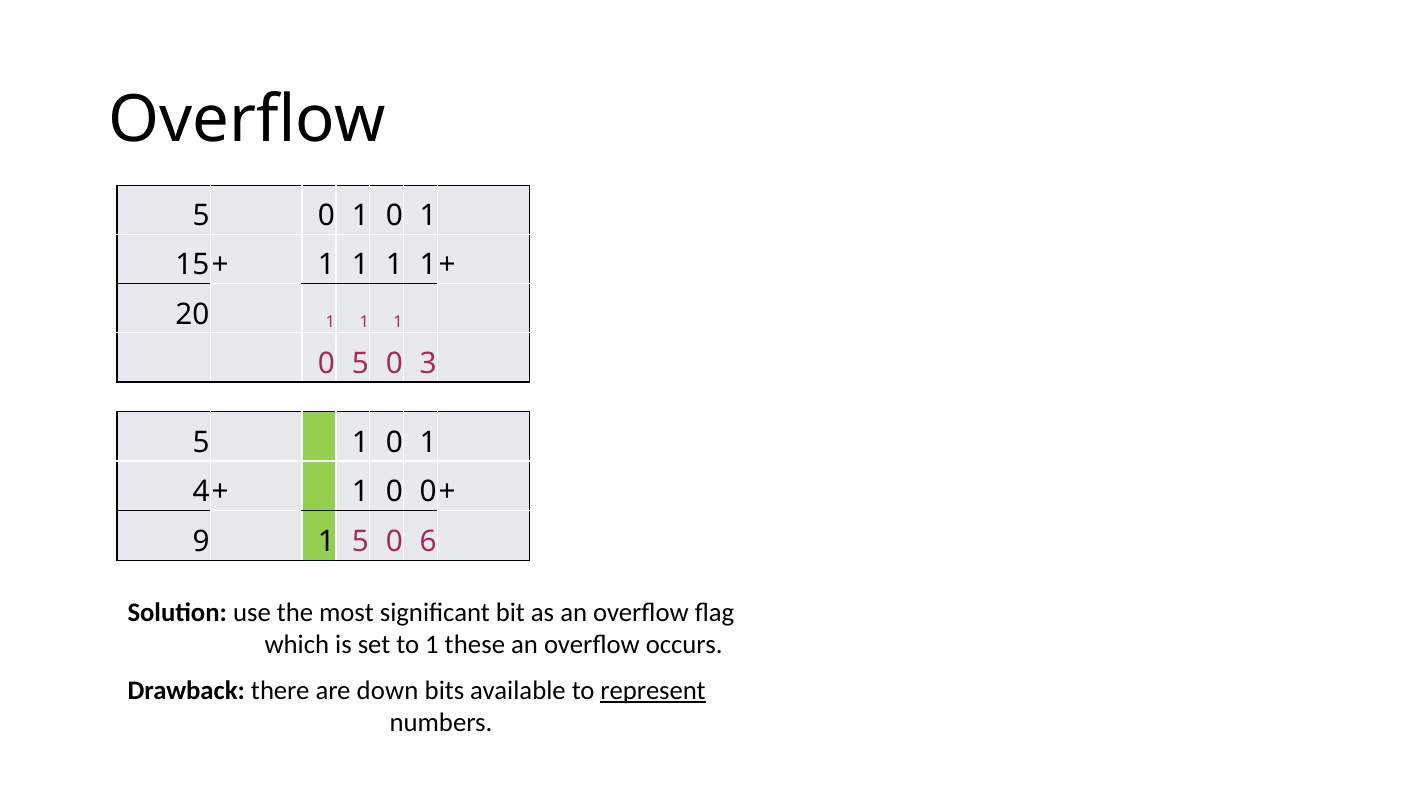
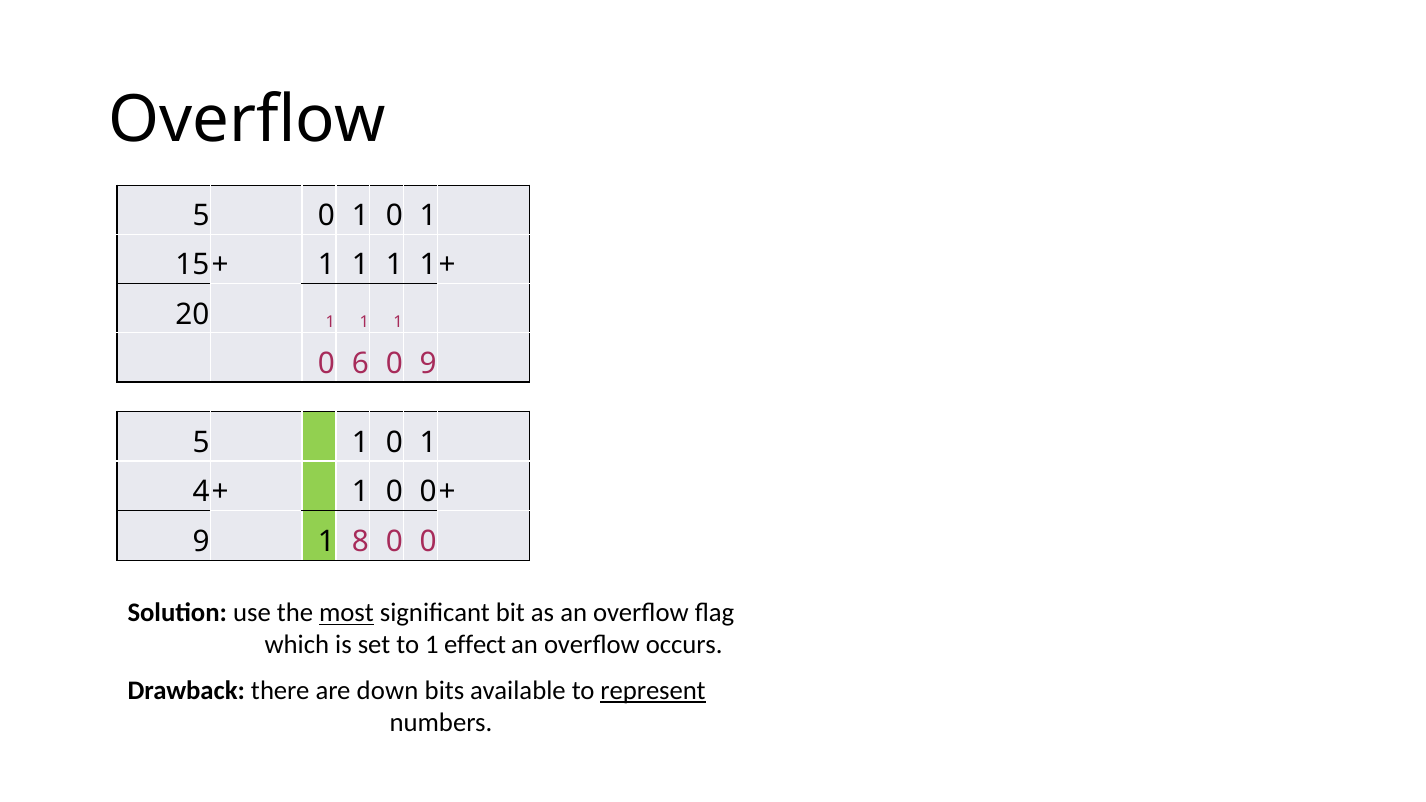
0 5: 5 -> 6
0 3: 3 -> 9
1 5: 5 -> 8
0 6: 6 -> 0
most underline: none -> present
these: these -> effect
